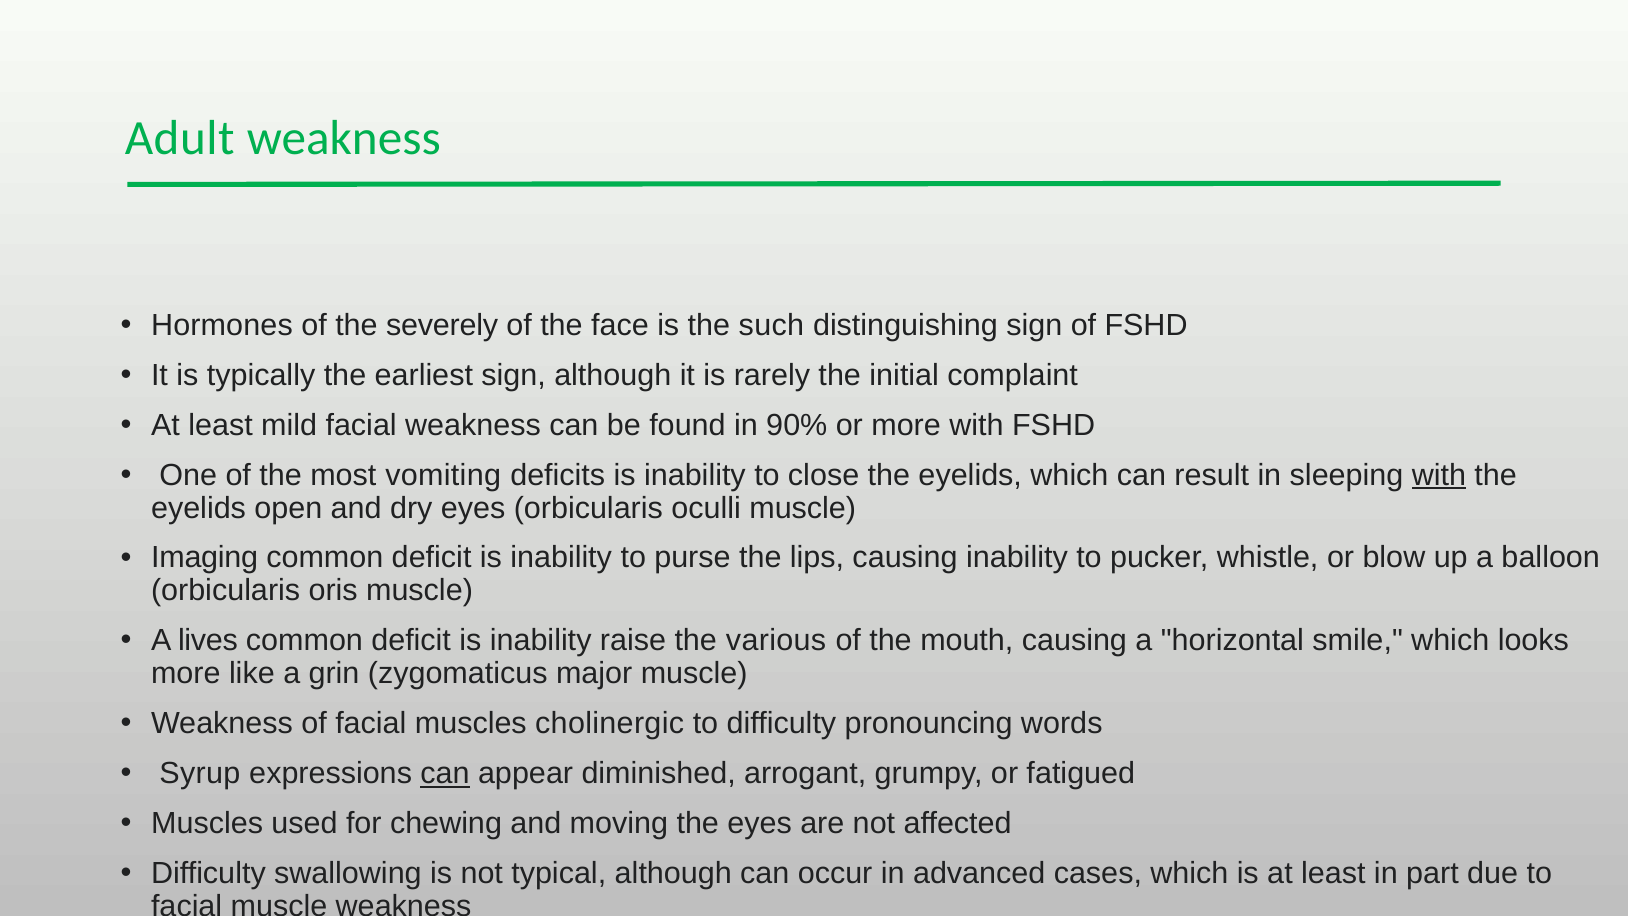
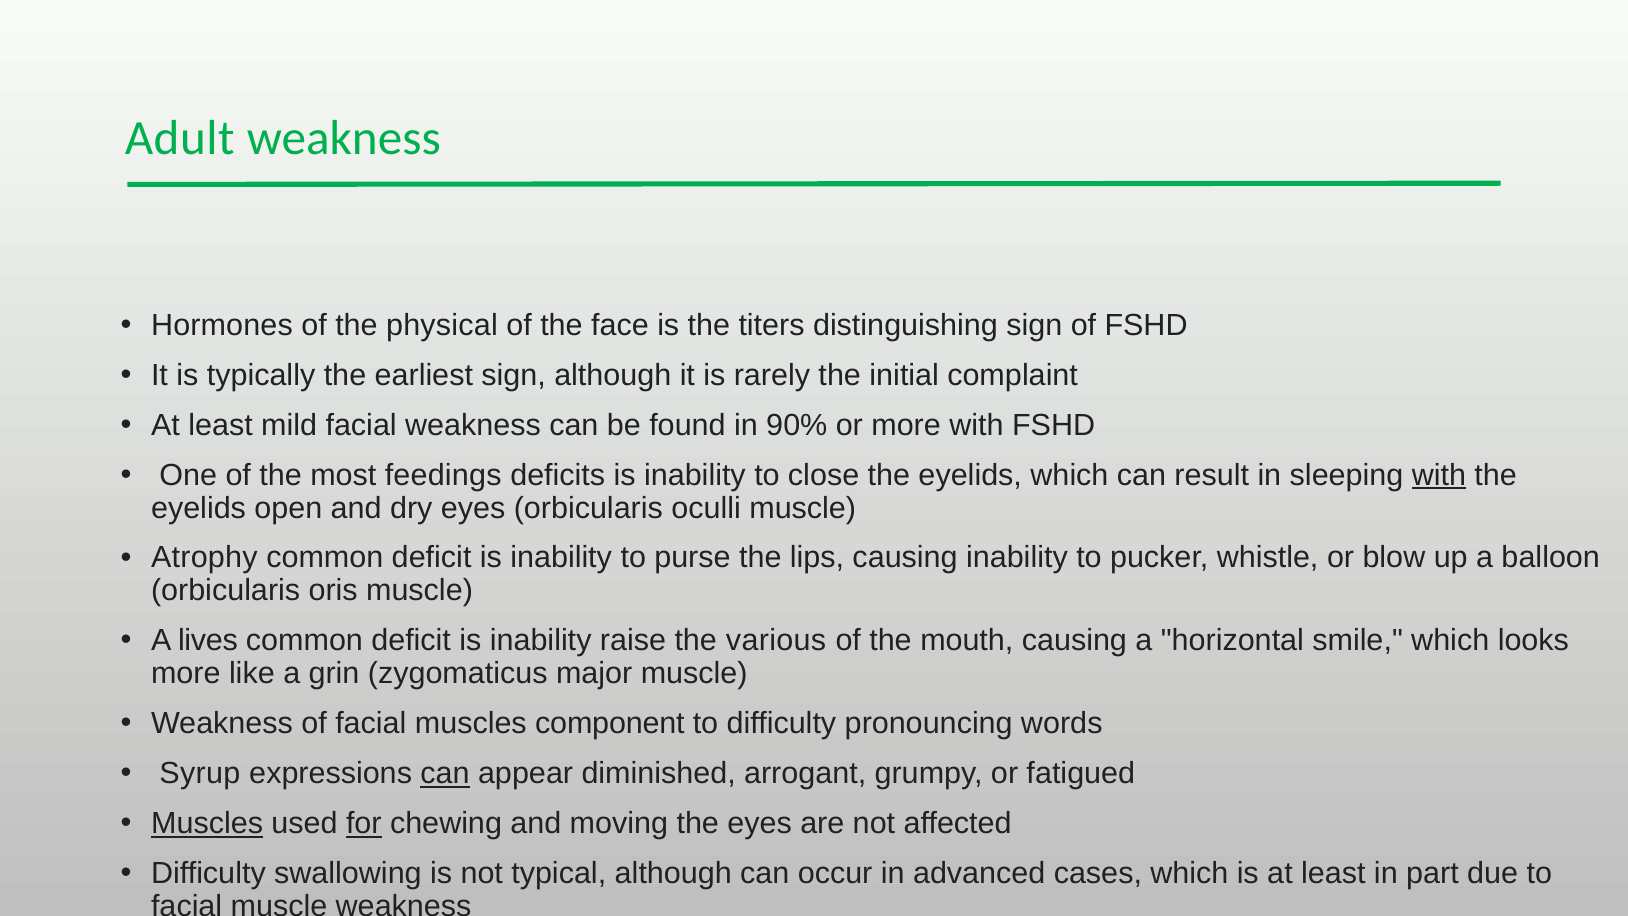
severely: severely -> physical
such: such -> titers
vomiting: vomiting -> feedings
Imaging: Imaging -> Atrophy
cholinergic: cholinergic -> component
Muscles at (207, 823) underline: none -> present
for underline: none -> present
